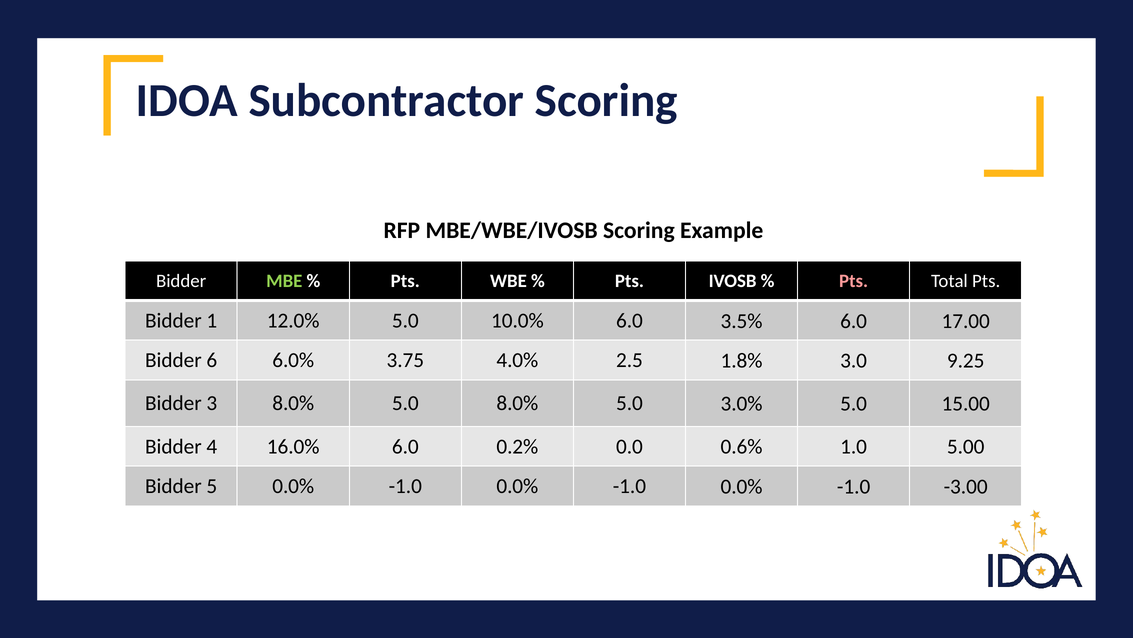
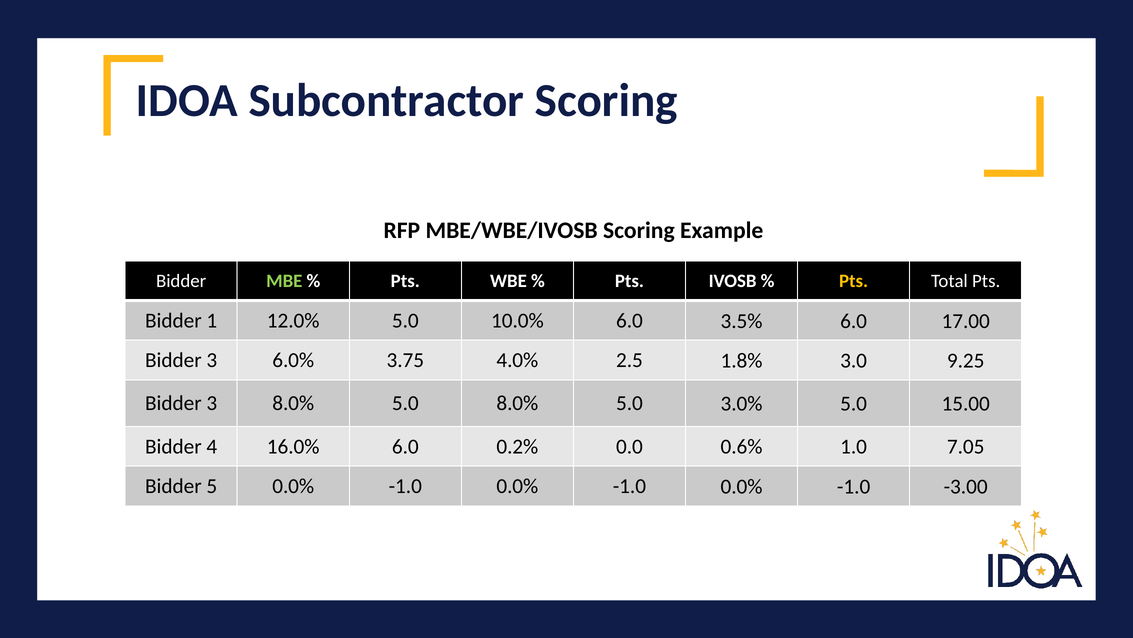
Pts at (854, 281) colour: pink -> yellow
6 at (212, 360): 6 -> 3
5.00: 5.00 -> 7.05
